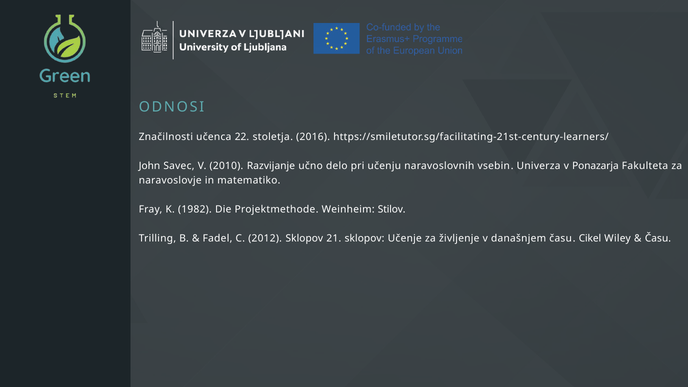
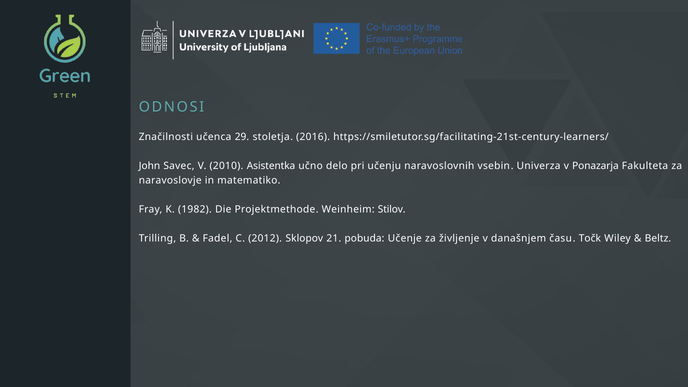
22: 22 -> 29
Razvijanje: Razvijanje -> Asistentka
21 sklopov: sklopov -> pobuda
Cikel: Cikel -> Točk
Času at (658, 239): Času -> Beltz
